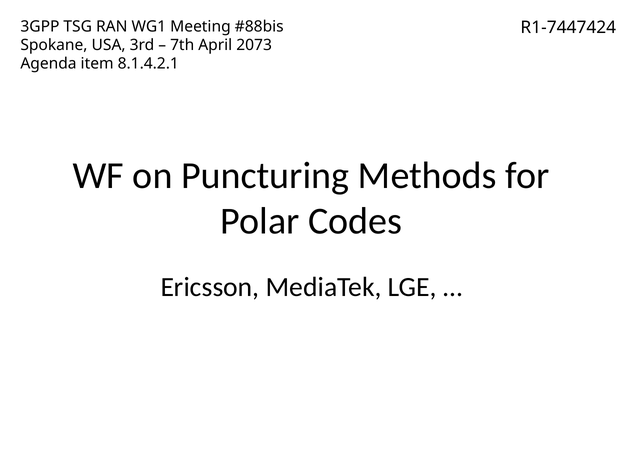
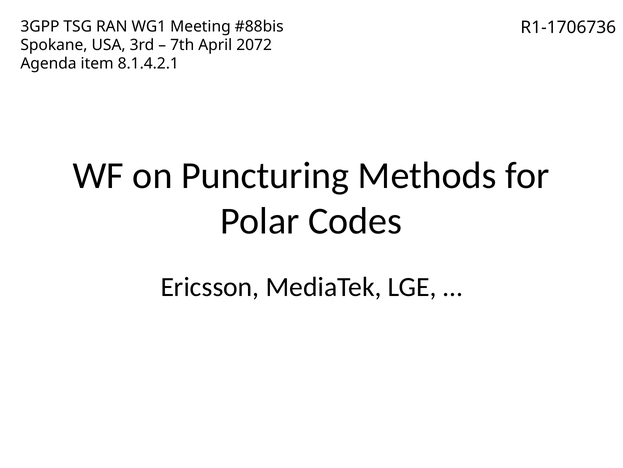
R1-7447424: R1-7447424 -> R1-1706736
2073: 2073 -> 2072
